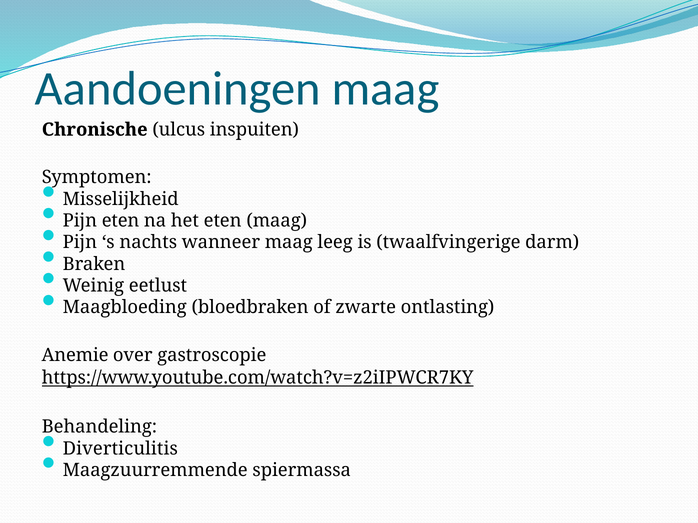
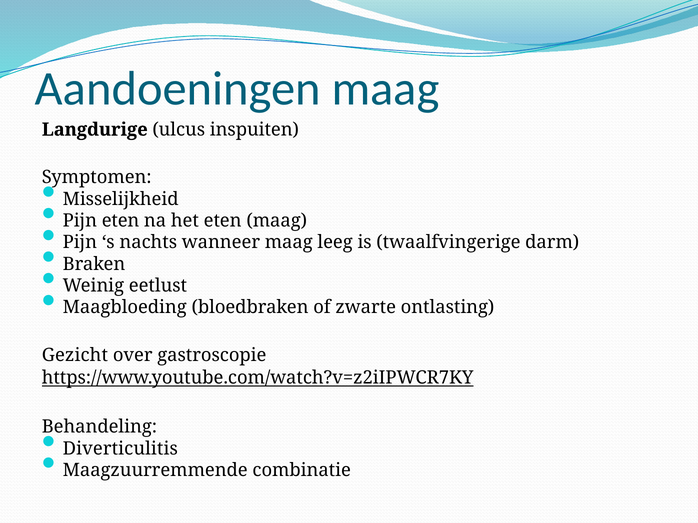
Chronische: Chronische -> Langdurige
Anemie: Anemie -> Gezicht
spiermassa: spiermassa -> combinatie
